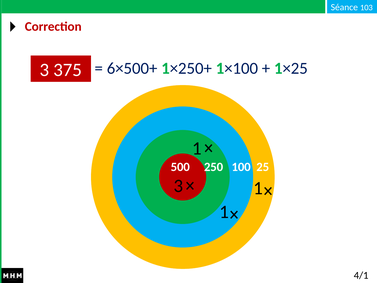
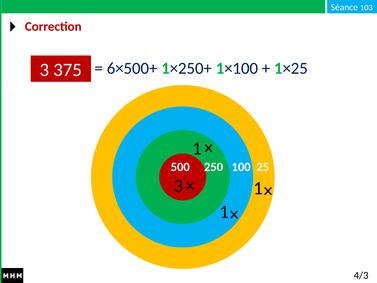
4/1: 4/1 -> 4/3
